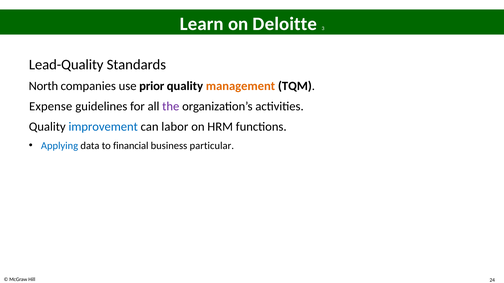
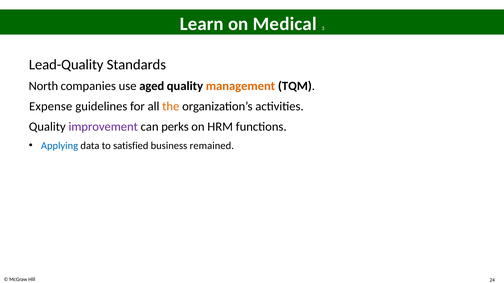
Deloitte: Deloitte -> Medical
prior: prior -> aged
the colour: purple -> orange
improvement colour: blue -> purple
labor: labor -> perks
financial: financial -> satisfied
particular: particular -> remained
